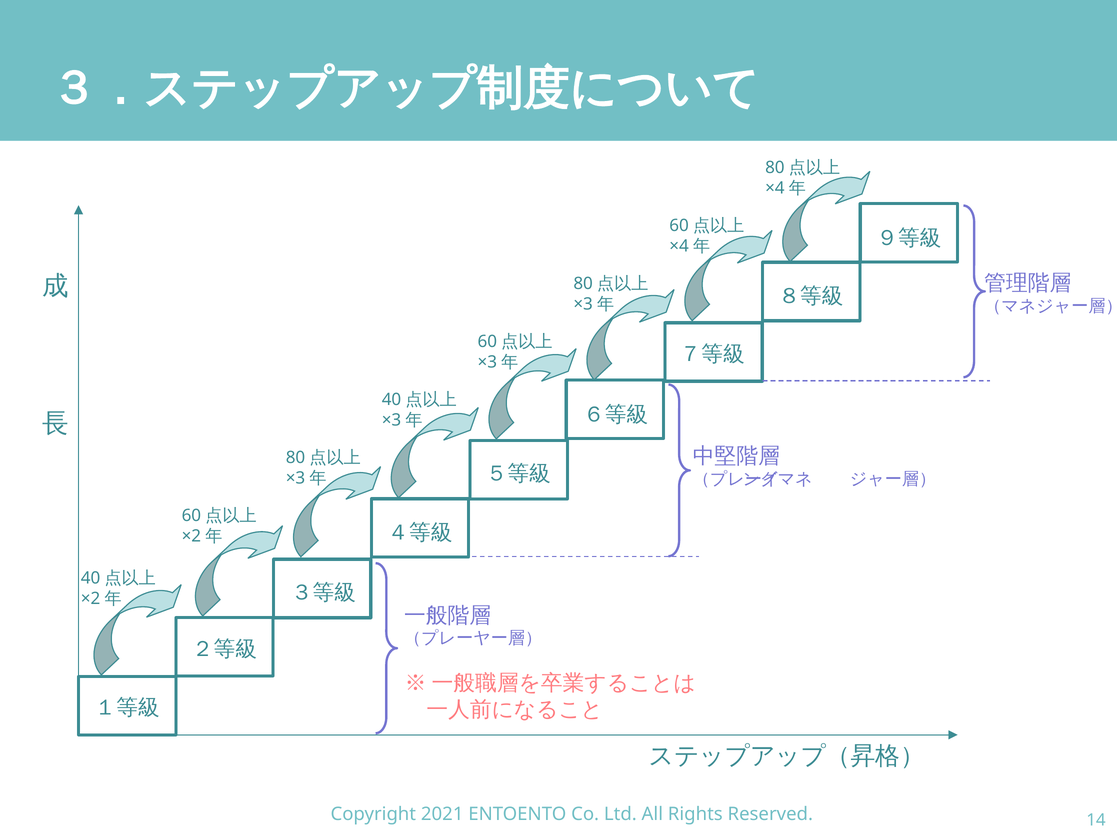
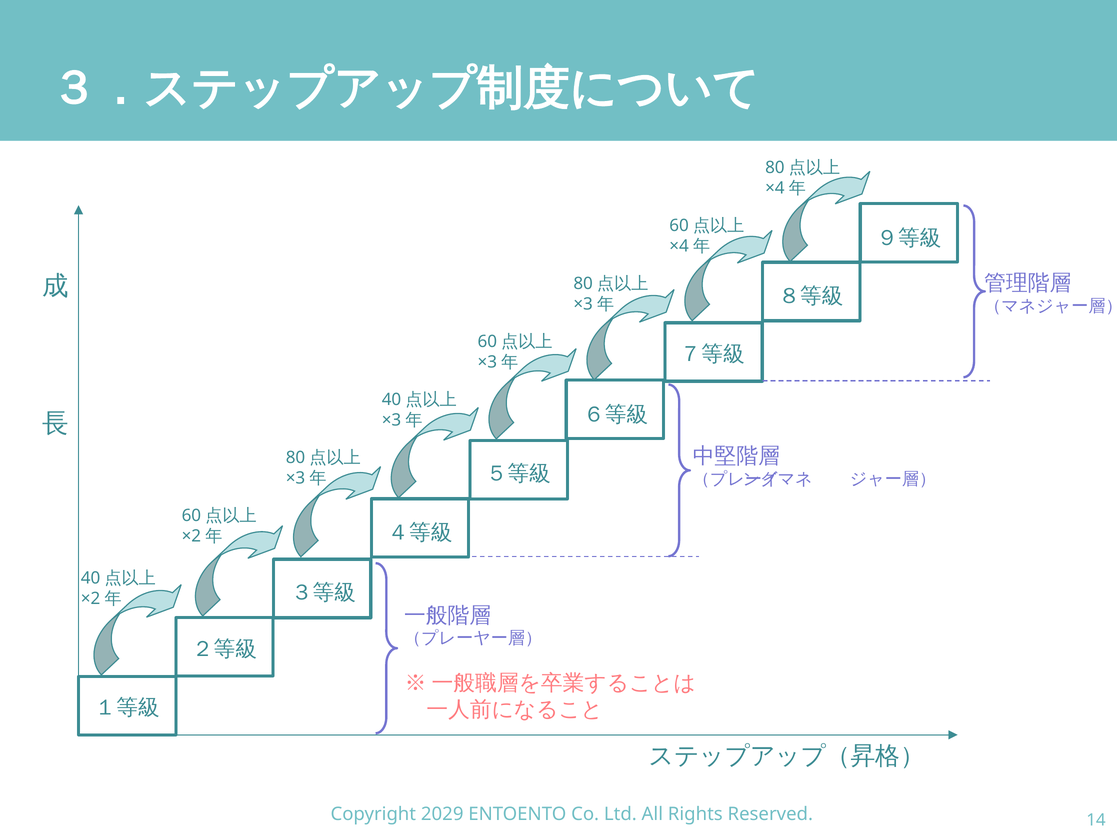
2021: 2021 -> 2029
